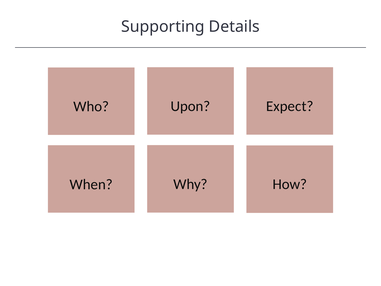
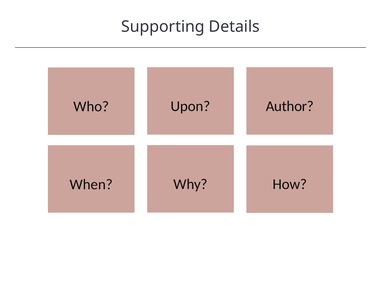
Expect: Expect -> Author
